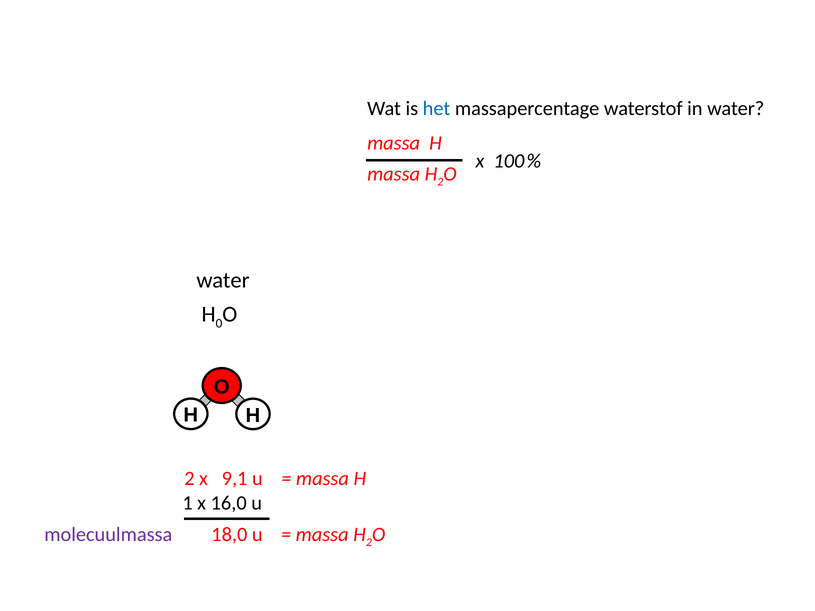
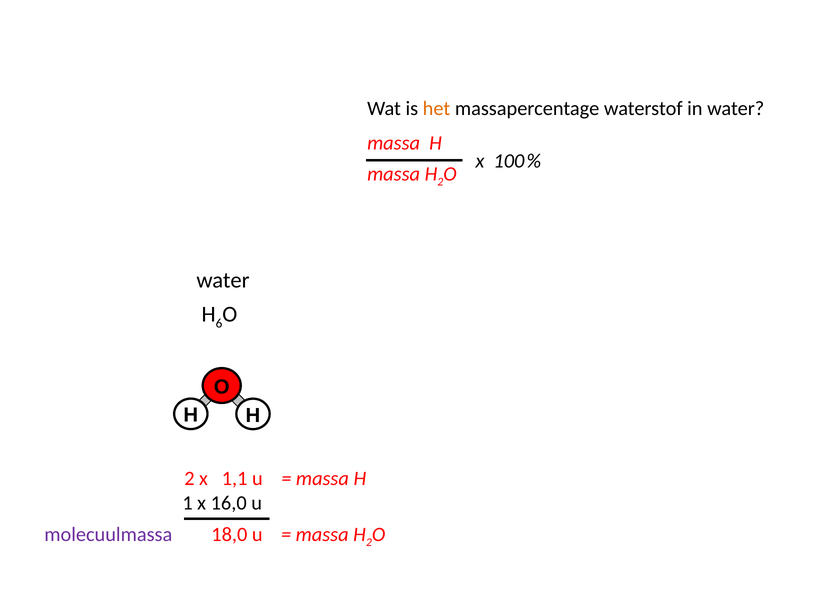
het colour: blue -> orange
0: 0 -> 6
9,1: 9,1 -> 1,1
